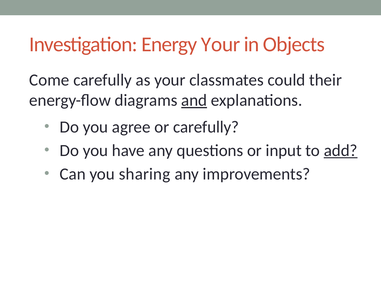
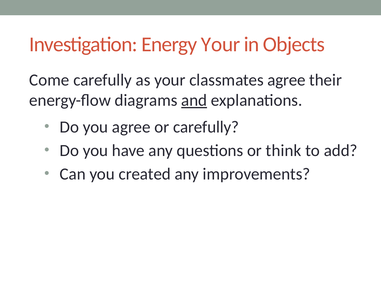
classmates could: could -> agree
input: input -> think
add underline: present -> none
sharing: sharing -> created
